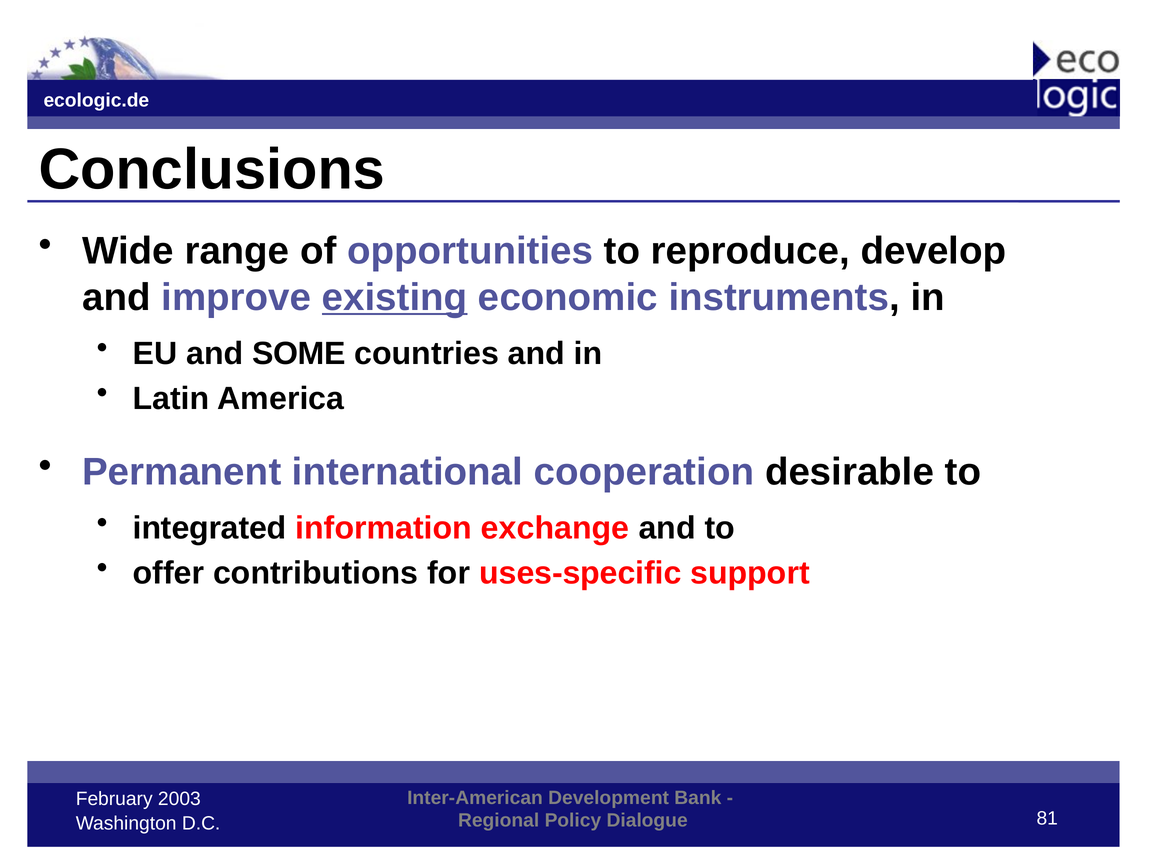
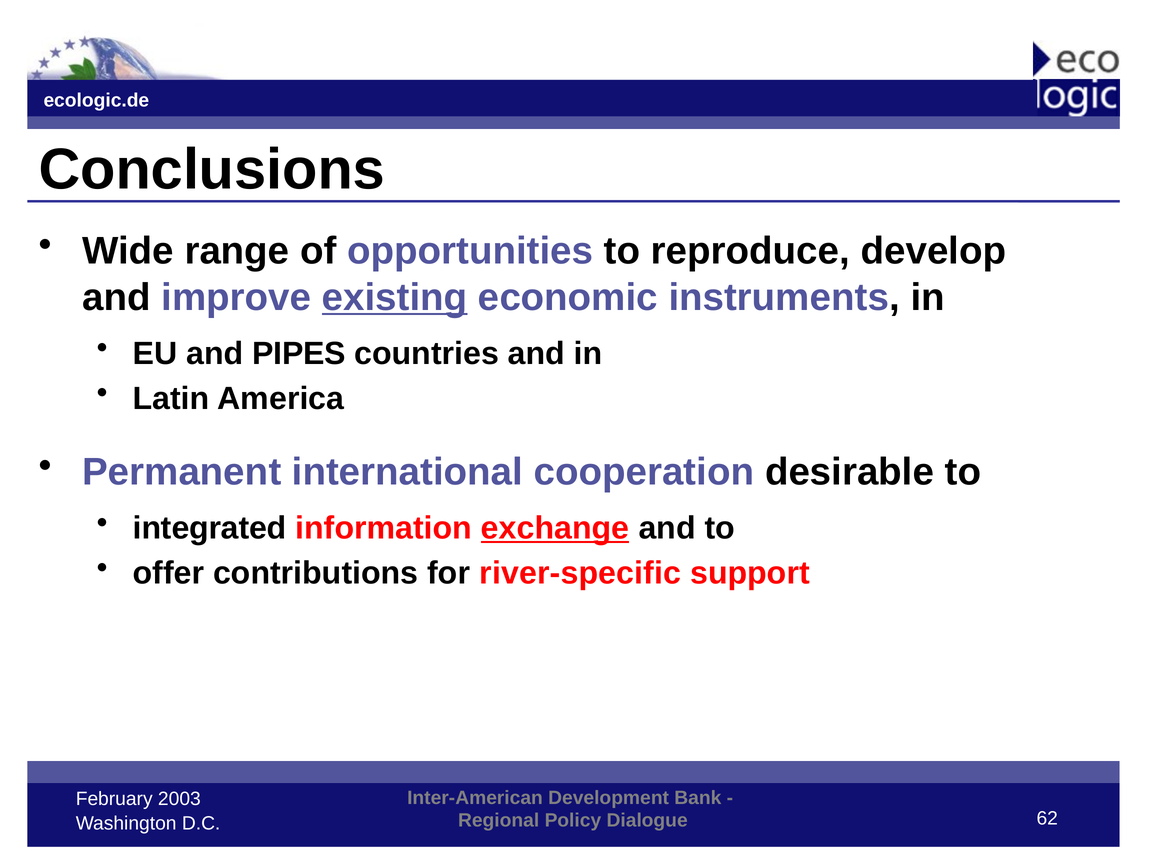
SOME: SOME -> PIPES
exchange underline: none -> present
uses-specific: uses-specific -> river-specific
81: 81 -> 62
